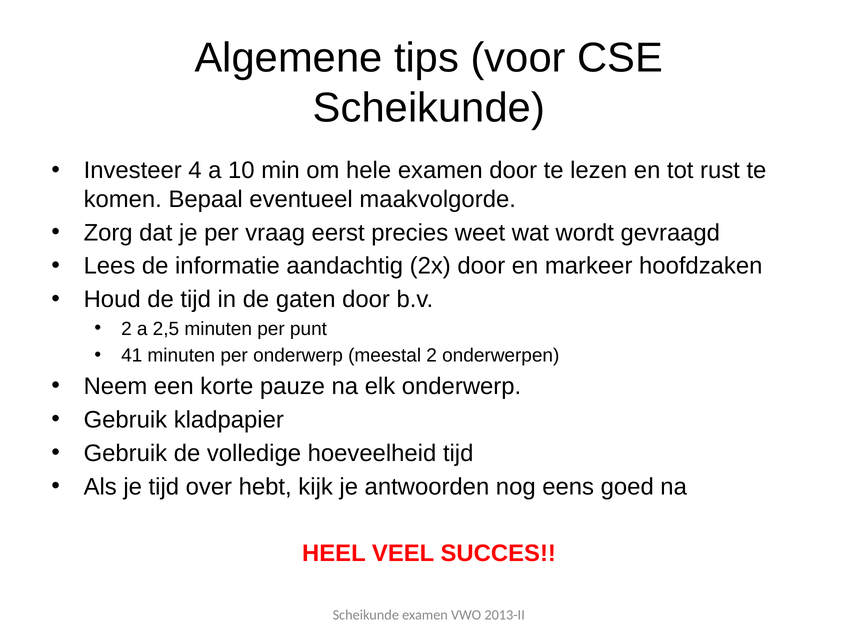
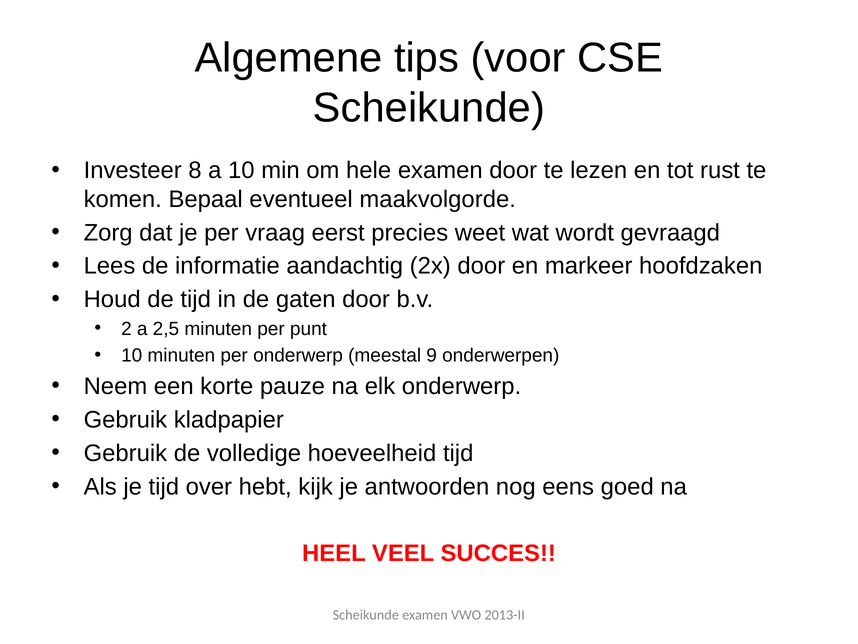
4: 4 -> 8
41 at (132, 355): 41 -> 10
meestal 2: 2 -> 9
